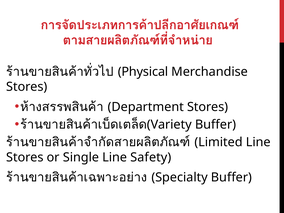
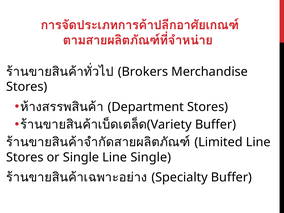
Physical: Physical -> Brokers
Line Safety: Safety -> Single
